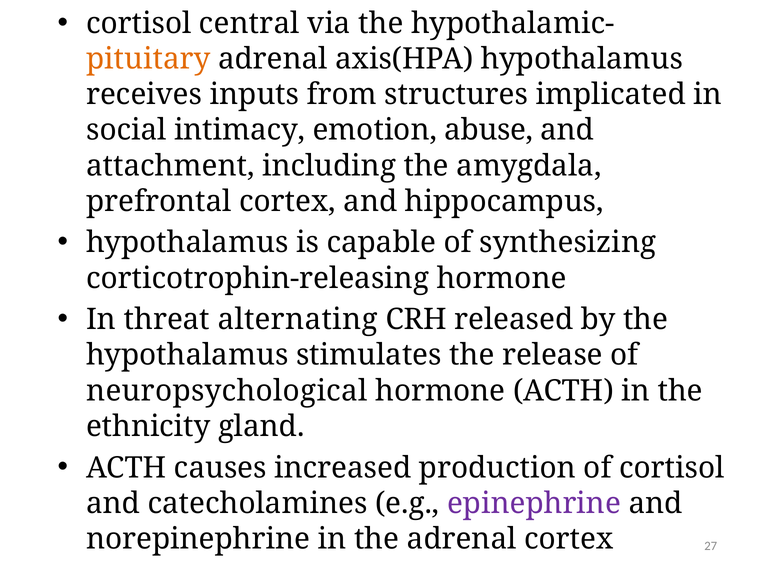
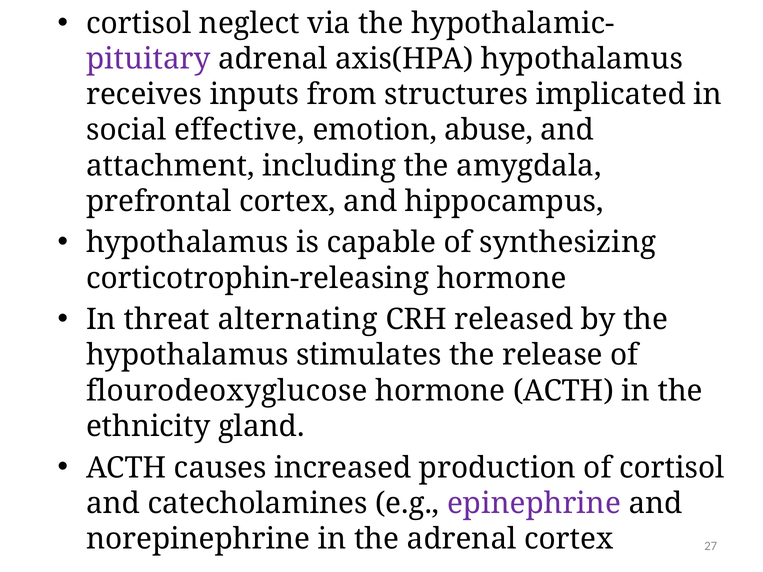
central: central -> neglect
pituitary colour: orange -> purple
intimacy: intimacy -> effective
neuropsychological: neuropsychological -> flourodeoxyglucose
